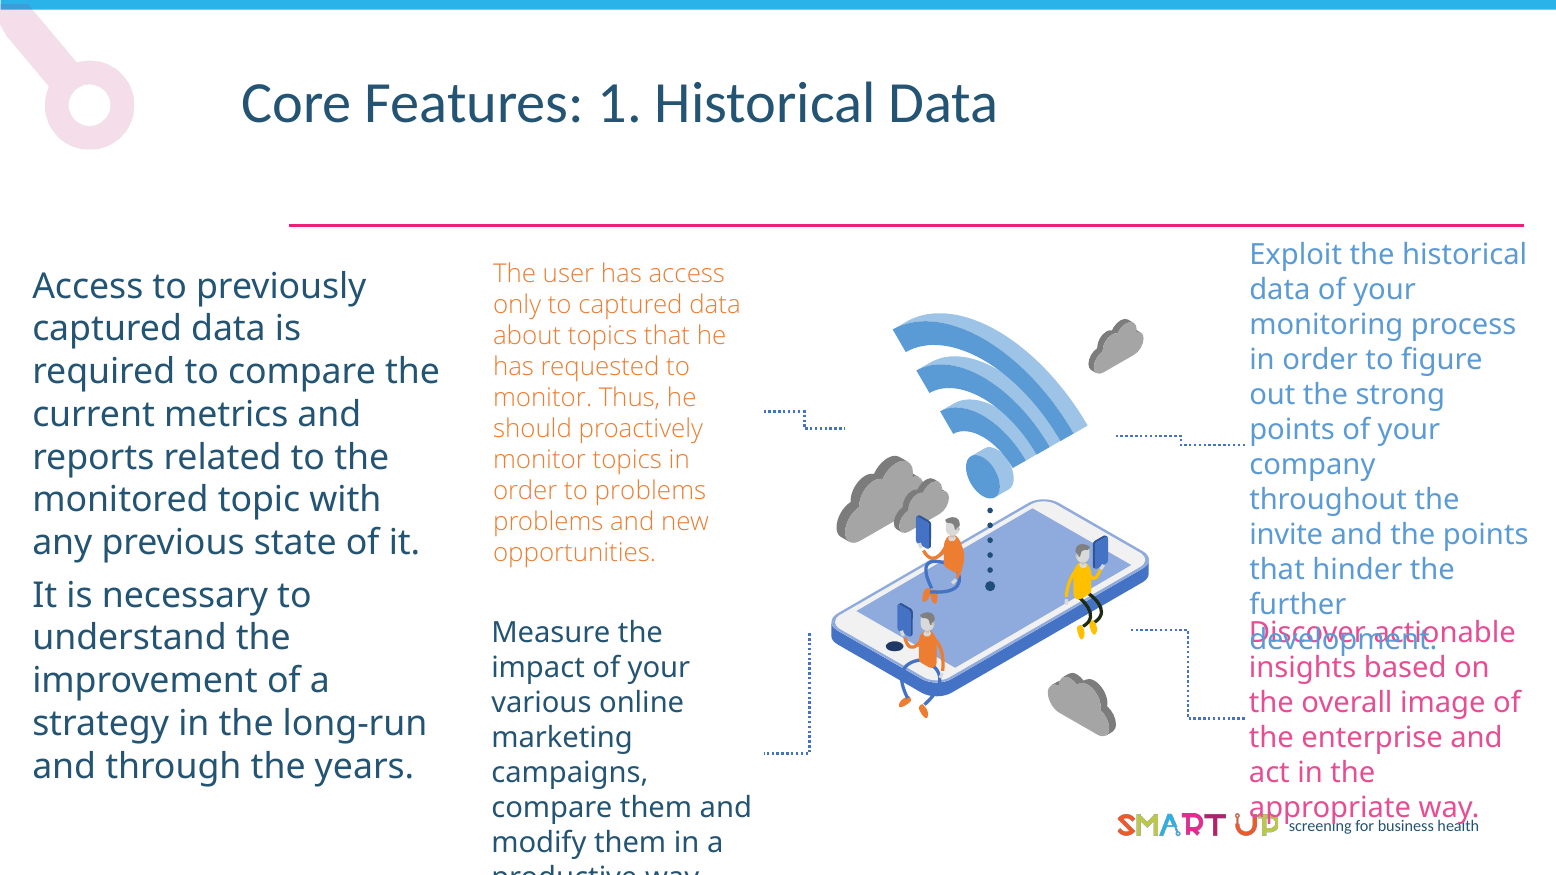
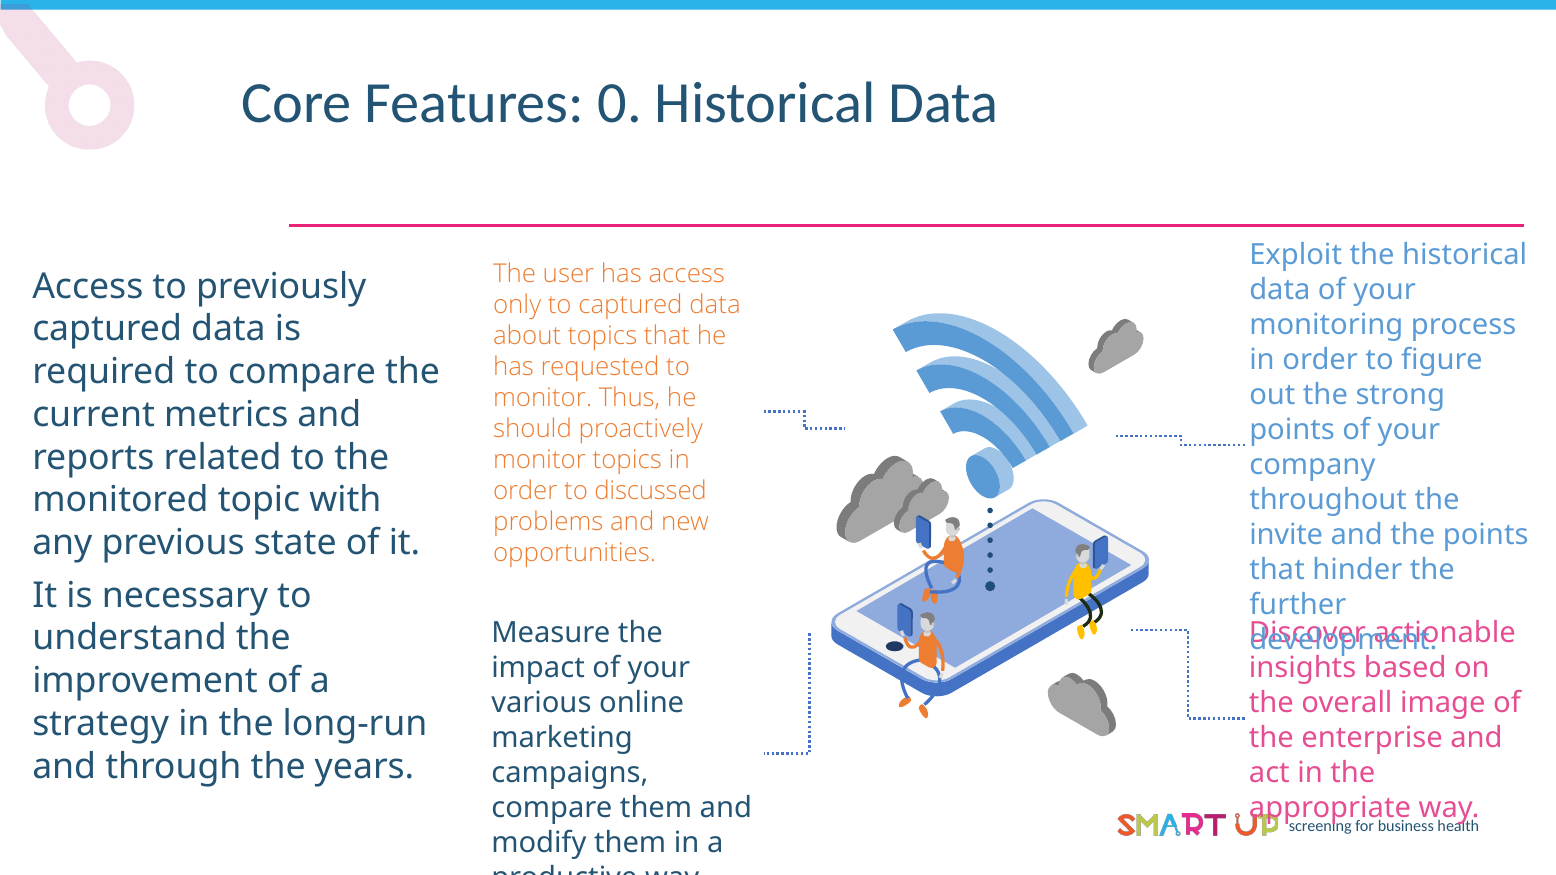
1: 1 -> 0
to problems: problems -> discussed
